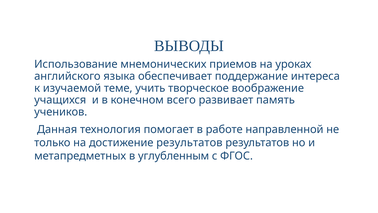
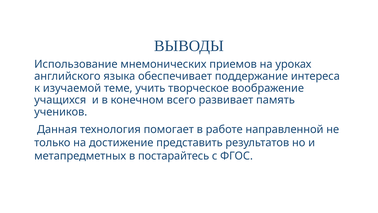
достижение результатов: результатов -> представить
углубленным: углубленным -> постарайтесь
